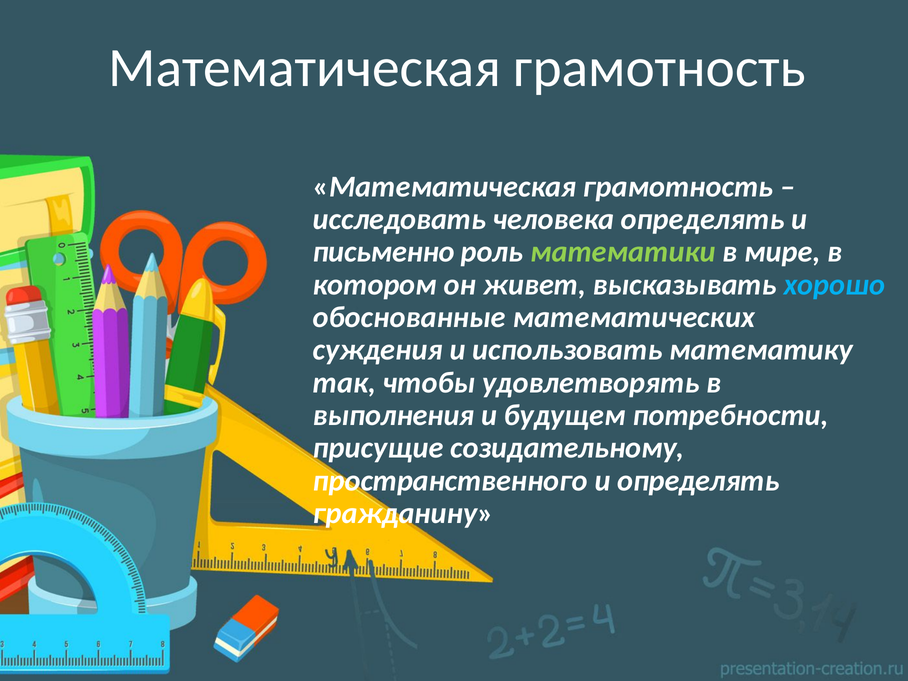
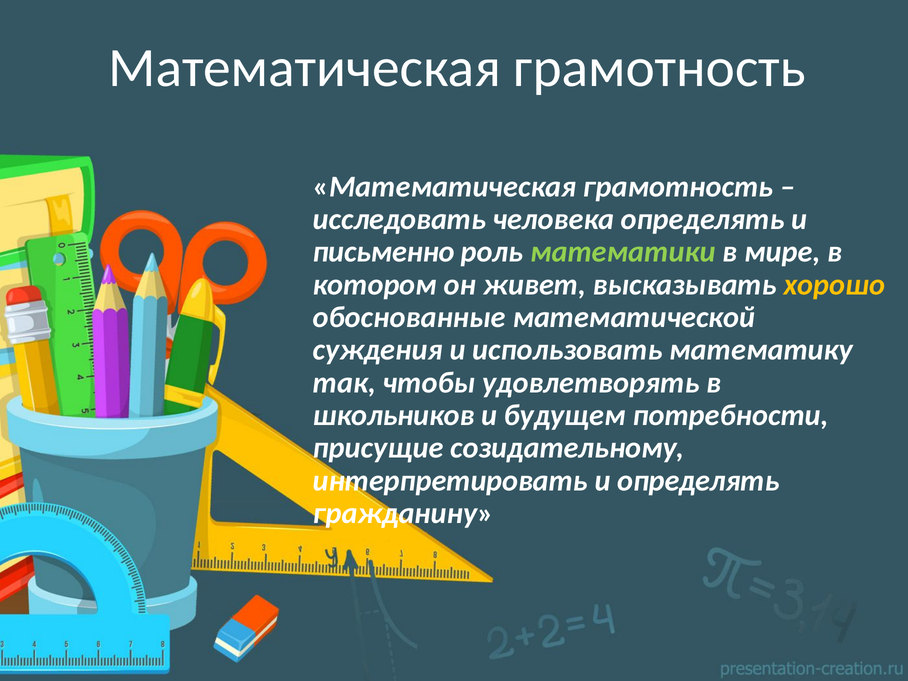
хорошо colour: light blue -> yellow
математических: математических -> математической
выполнения: выполнения -> школьников
пространственного: пространственного -> интерпретировать
